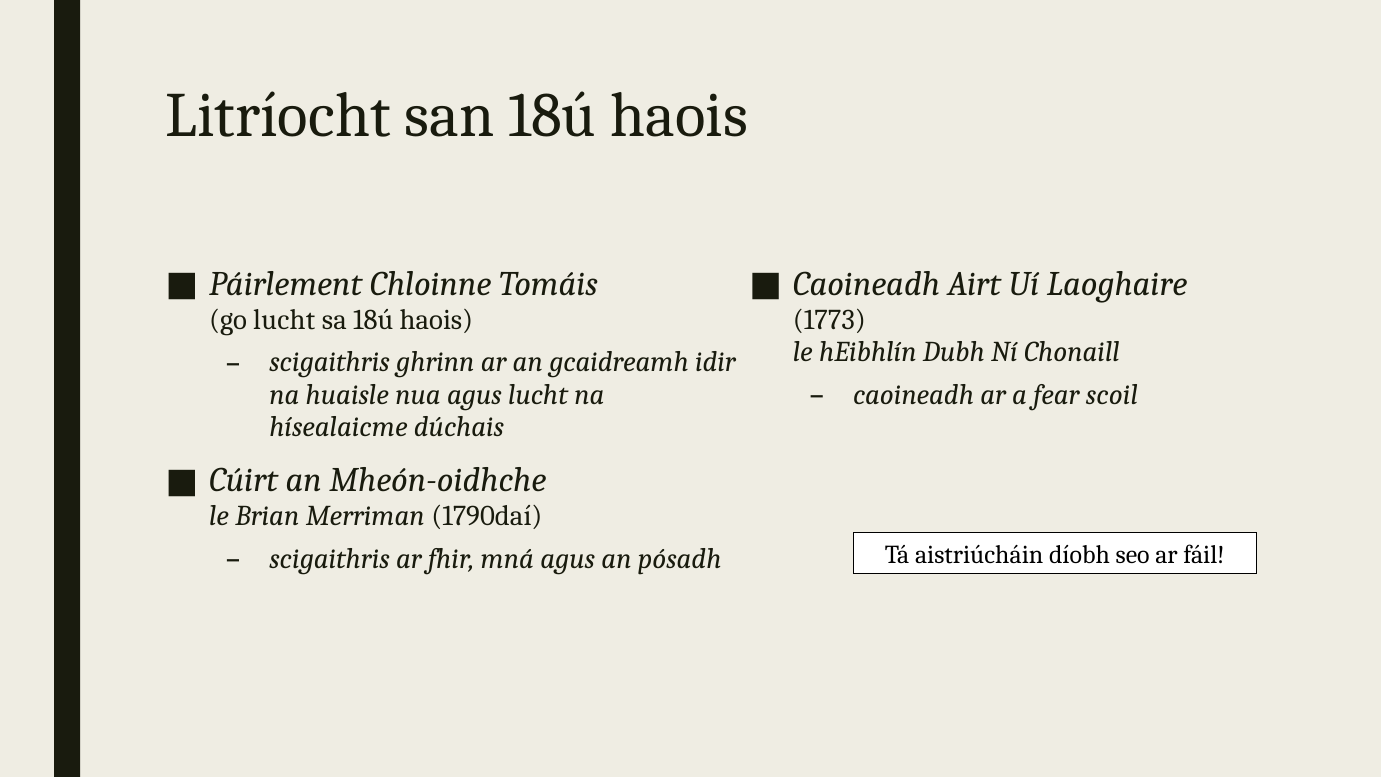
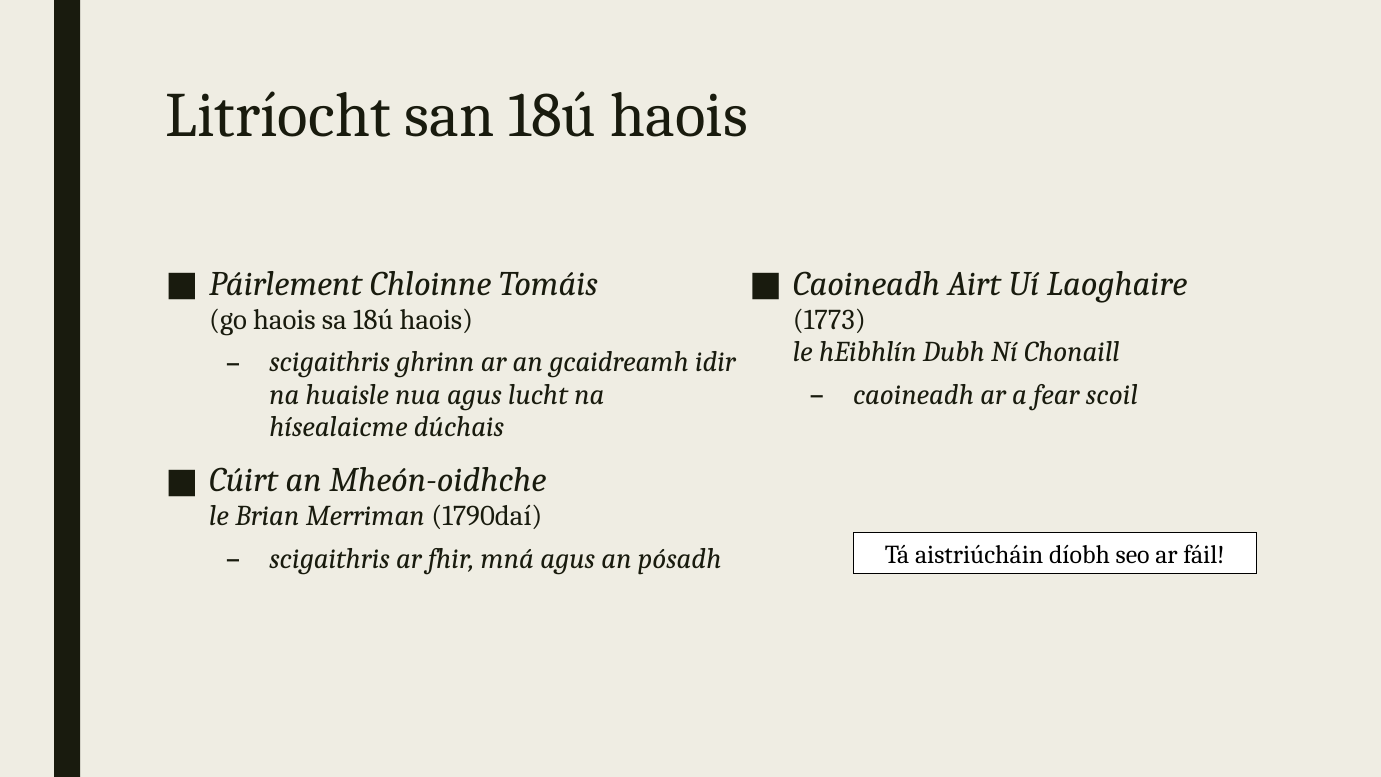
go lucht: lucht -> haois
